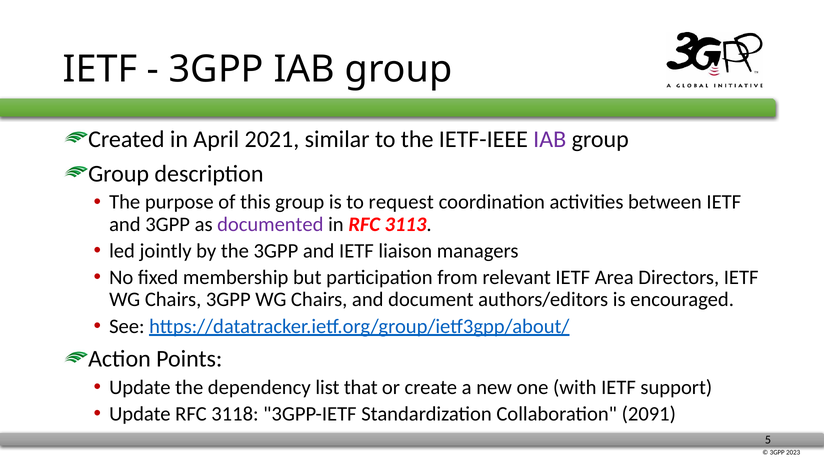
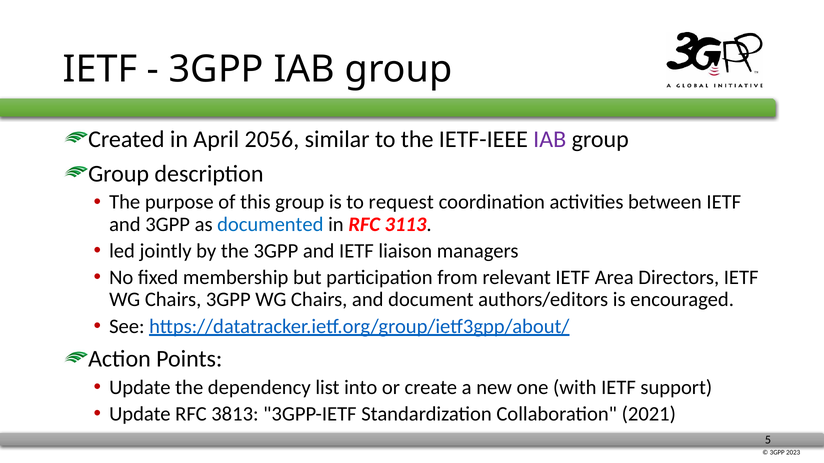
2021: 2021 -> 2056
documented colour: purple -> blue
that: that -> into
3118: 3118 -> 3813
2091: 2091 -> 2021
